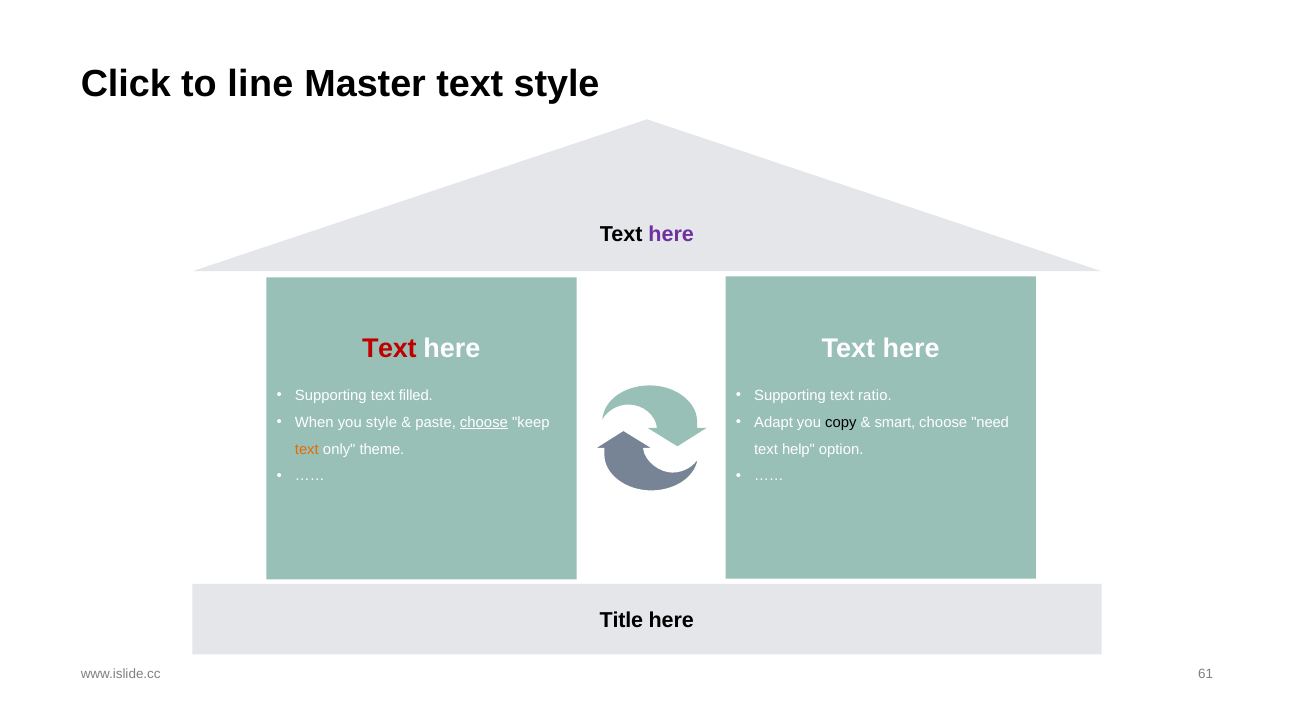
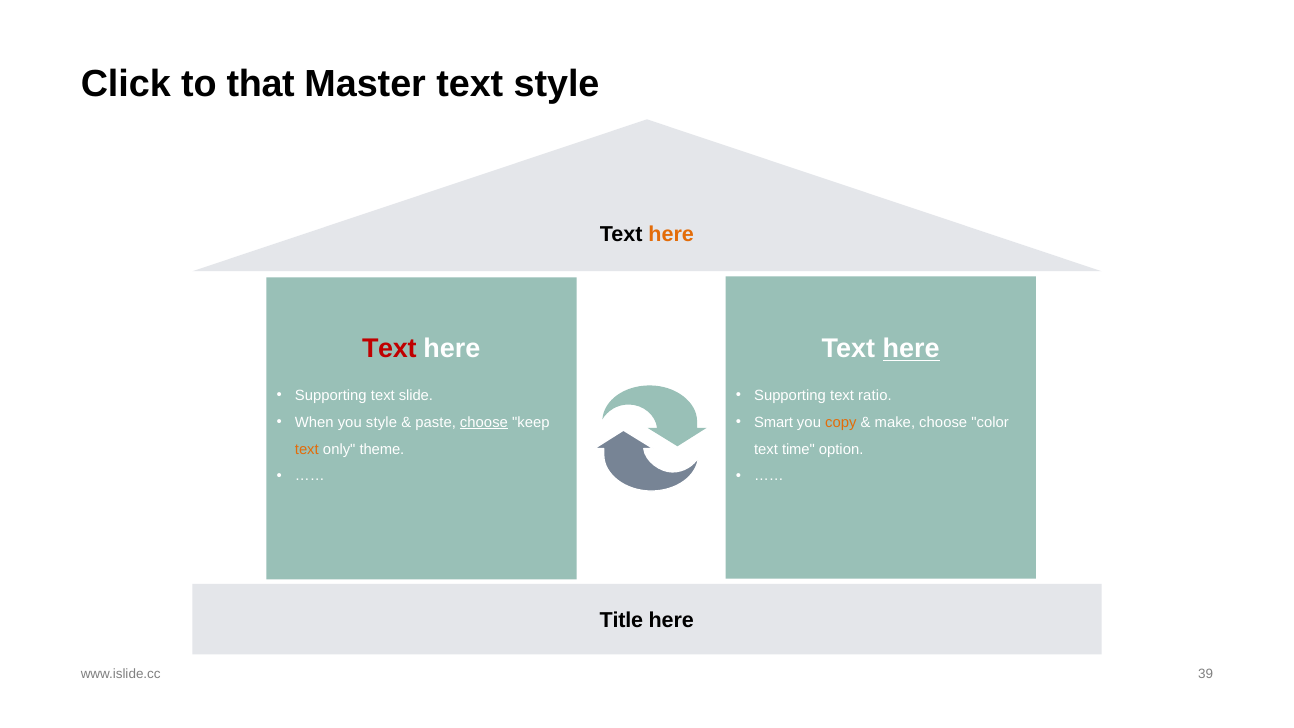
line: line -> that
here at (671, 235) colour: purple -> orange
here at (911, 349) underline: none -> present
filled: filled -> slide
Adapt: Adapt -> Smart
copy colour: black -> orange
smart: smart -> make
need: need -> color
help: help -> time
61: 61 -> 39
